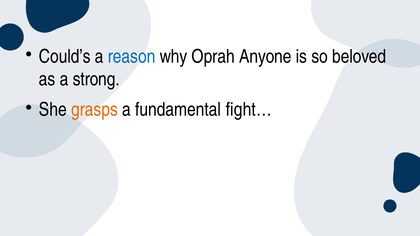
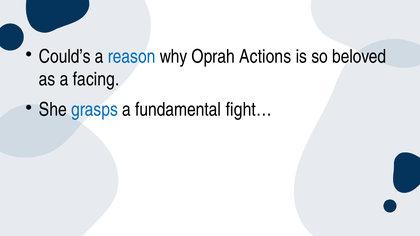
Anyone: Anyone -> Actions
strong: strong -> facing
grasps colour: orange -> blue
